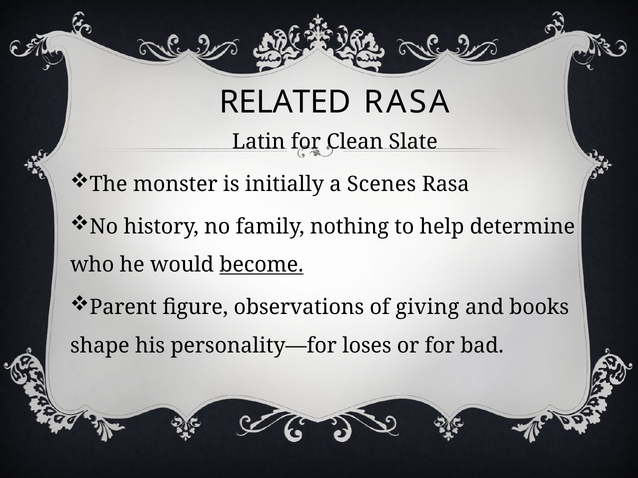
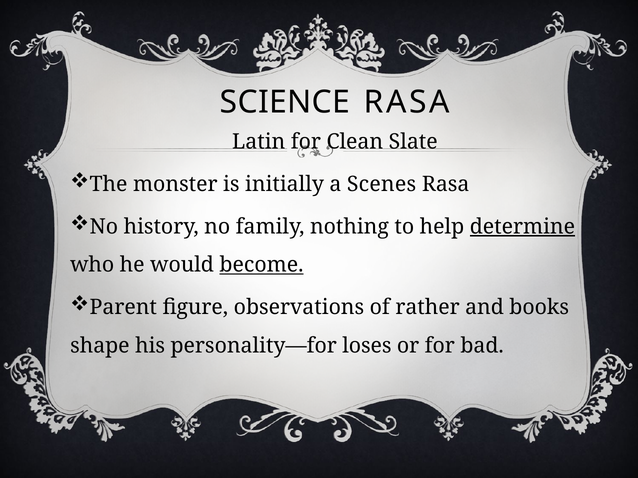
RELATED: RELATED -> SCIENCE
determine underline: none -> present
giving: giving -> rather
